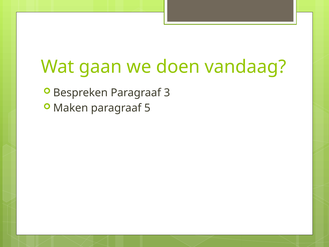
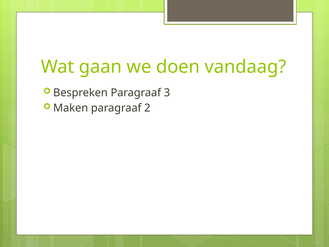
5: 5 -> 2
